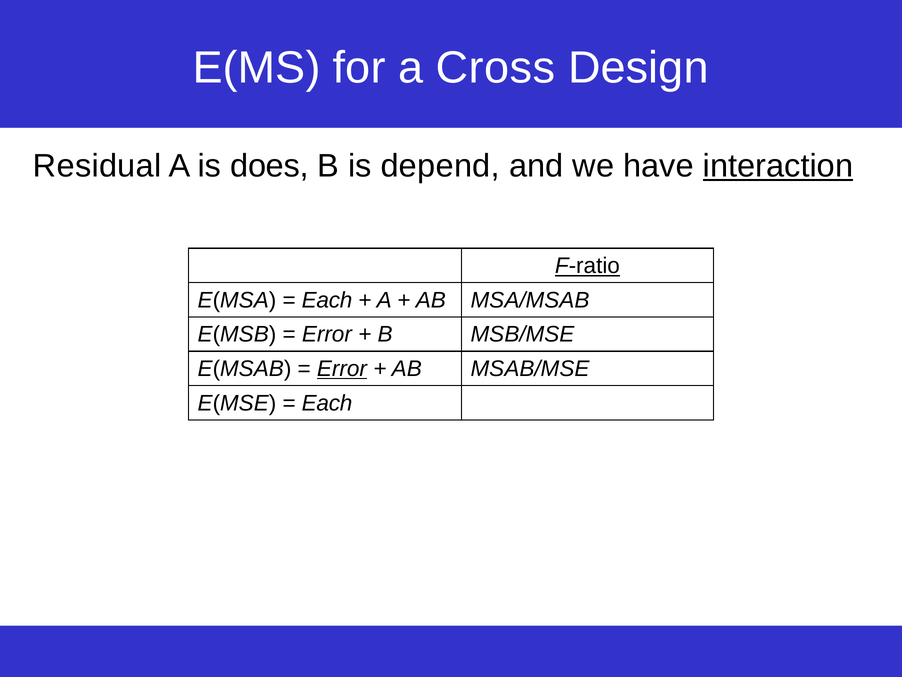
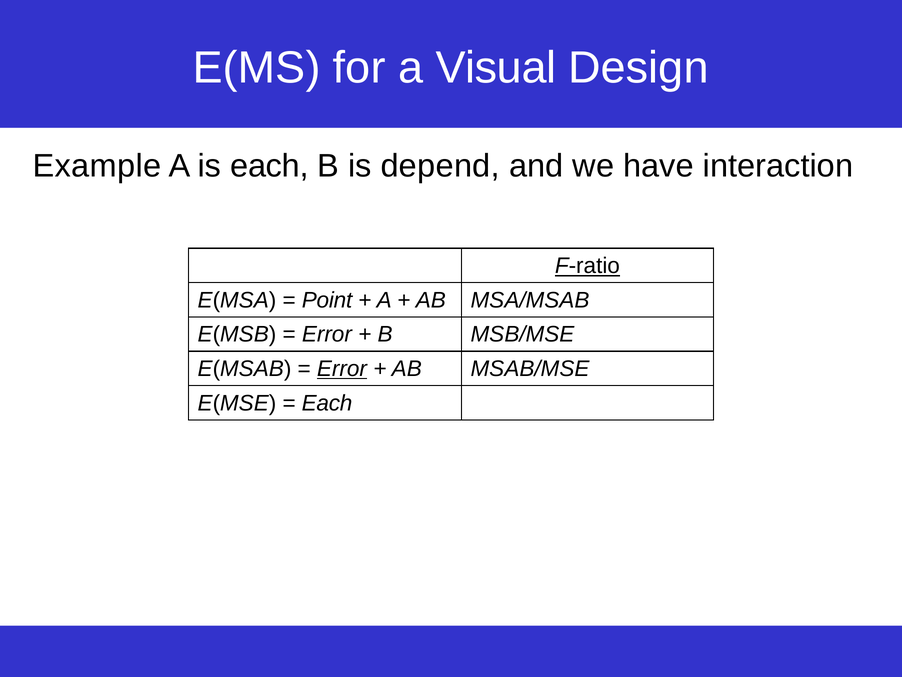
Cross: Cross -> Visual
Residual: Residual -> Example
is does: does -> each
interaction underline: present -> none
Each at (327, 300): Each -> Point
